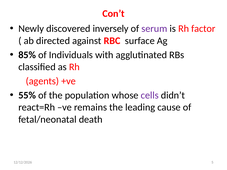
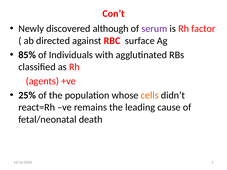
inversely: inversely -> although
55%: 55% -> 25%
cells colour: purple -> orange
